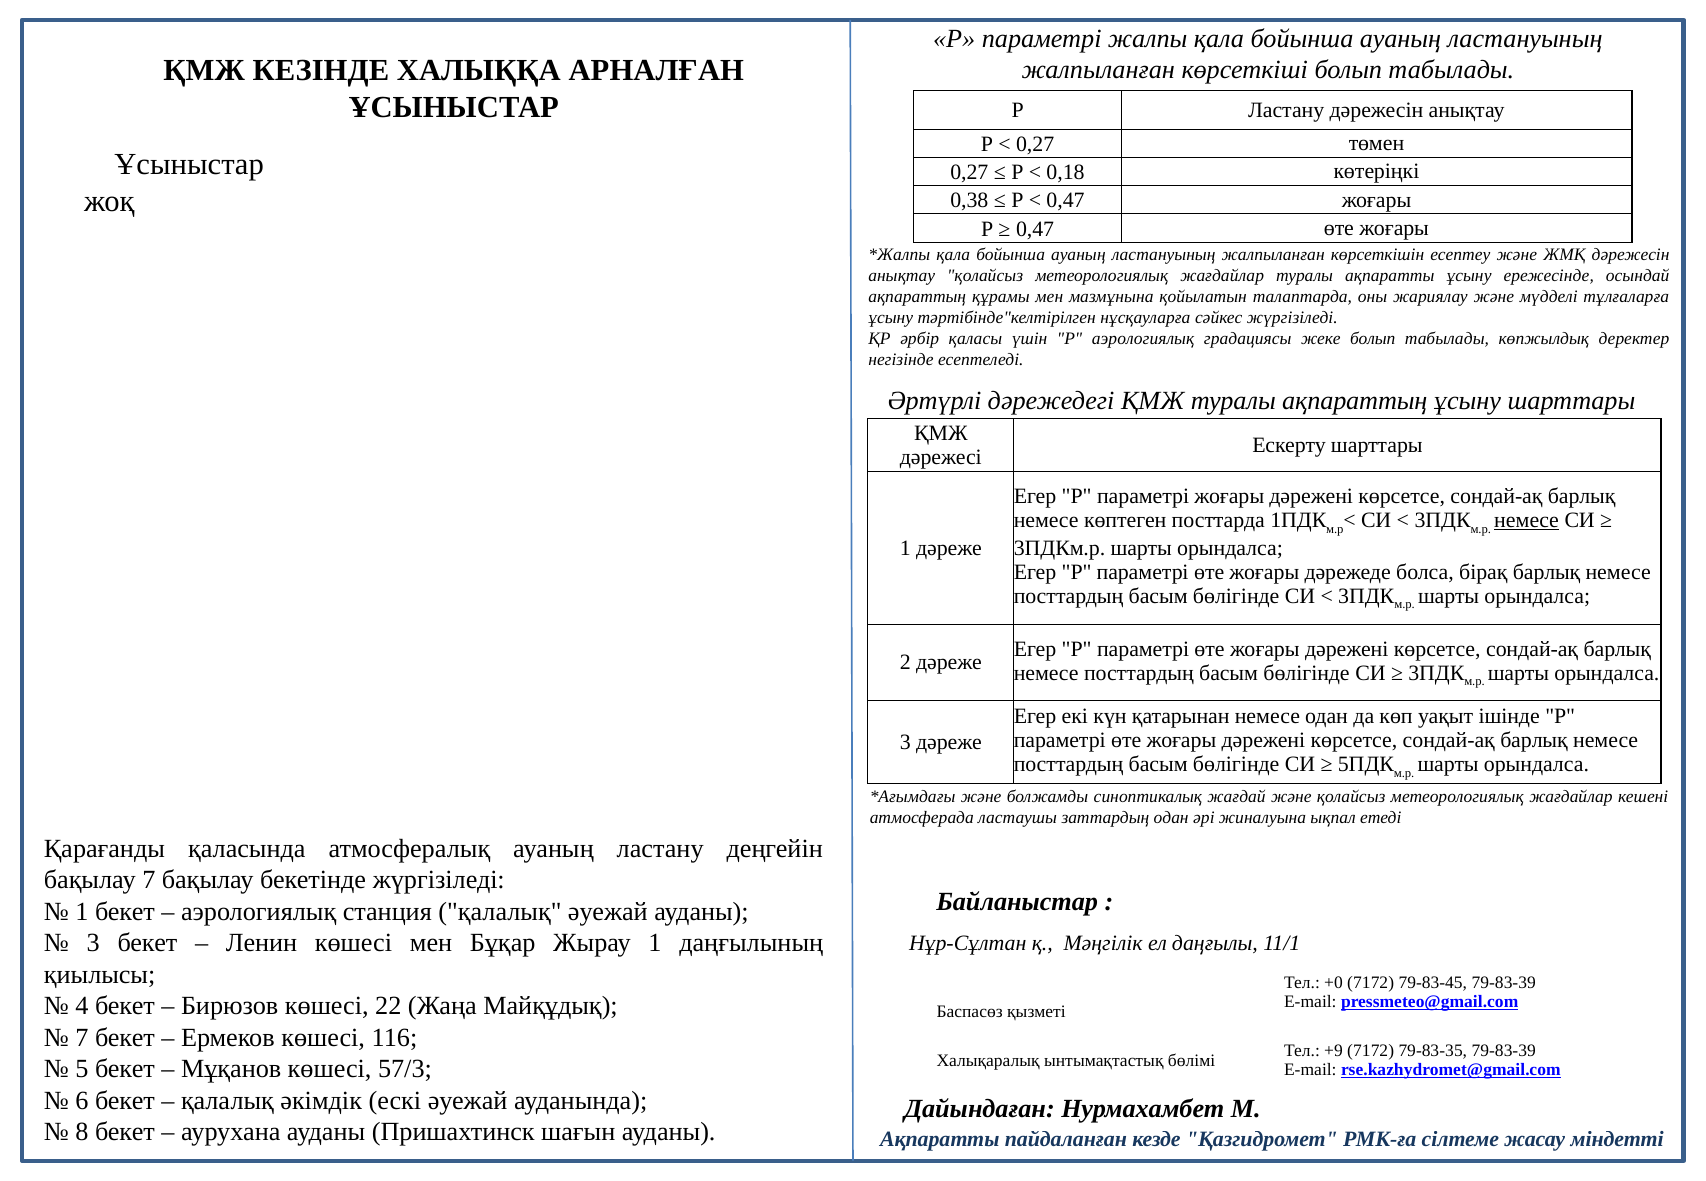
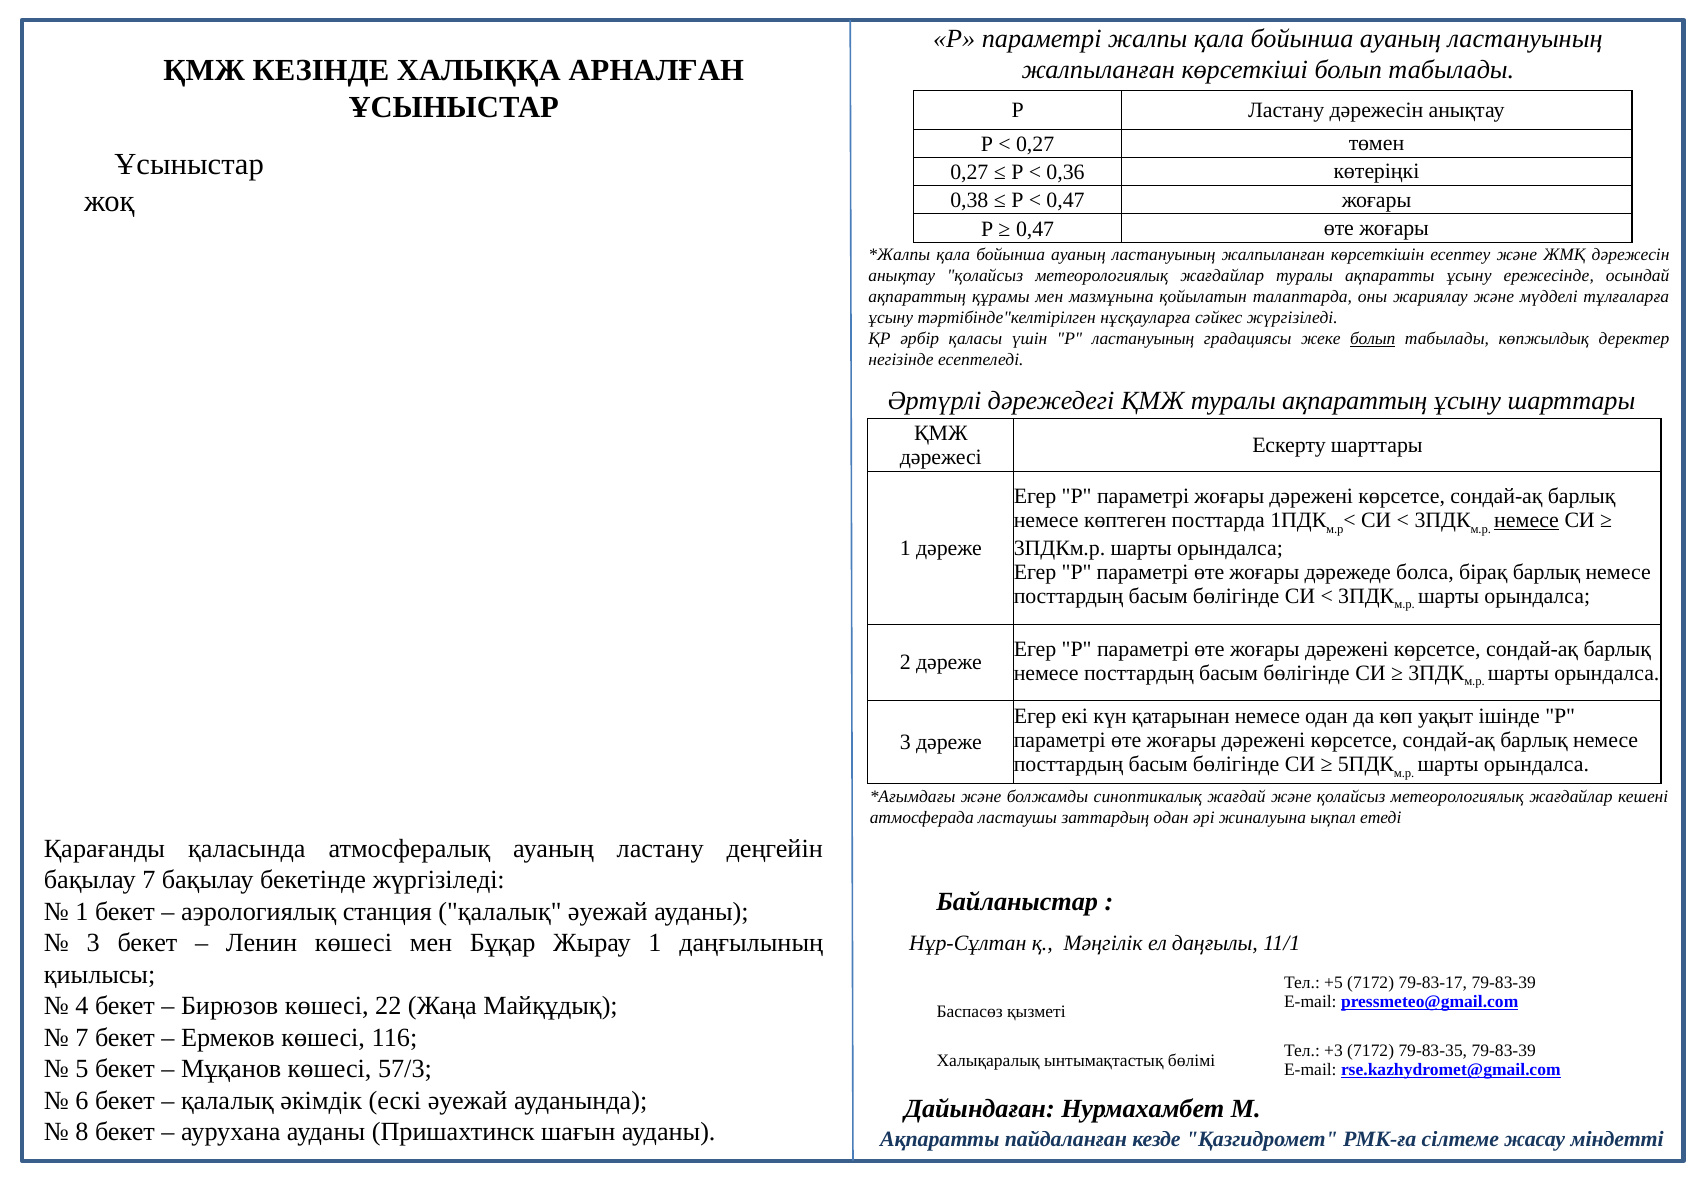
0,18: 0,18 -> 0,36
Р аэрологиялық: аэрологиялық -> ластануының
болып at (1373, 339) underline: none -> present
+0: +0 -> +5
79-83-45: 79-83-45 -> 79-83-17
+9: +9 -> +3
